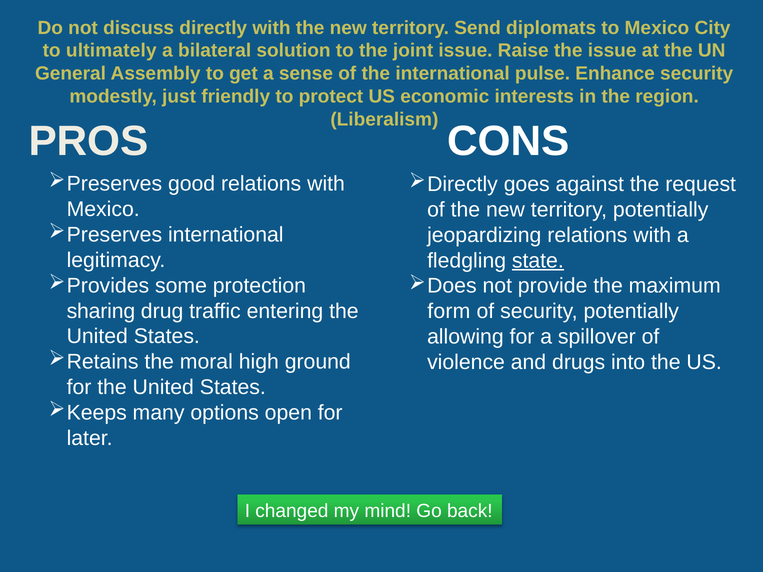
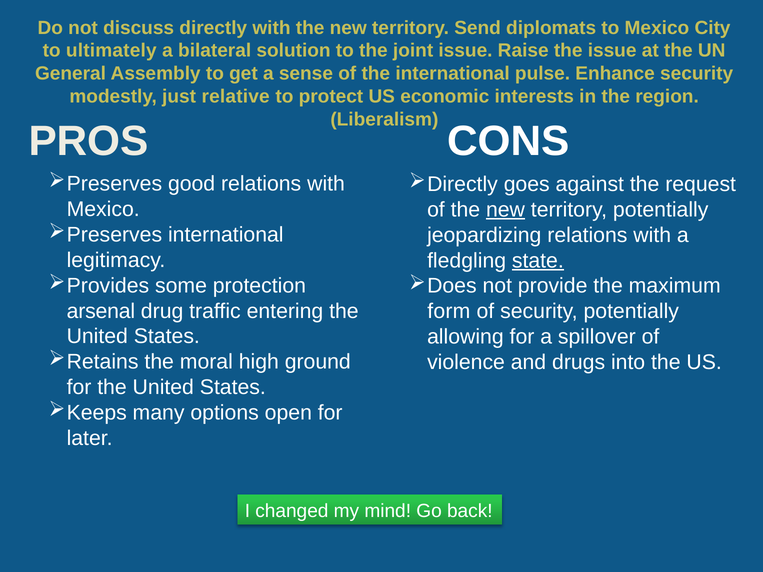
friendly: friendly -> relative
new at (505, 210) underline: none -> present
sharing: sharing -> arsenal
